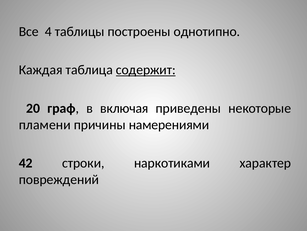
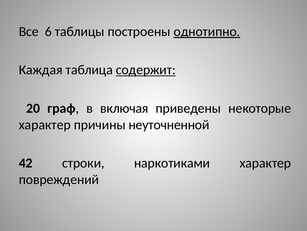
4: 4 -> 6
однотипно underline: none -> present
пламени at (45, 124): пламени -> характер
намерениями: намерениями -> неуточненной
